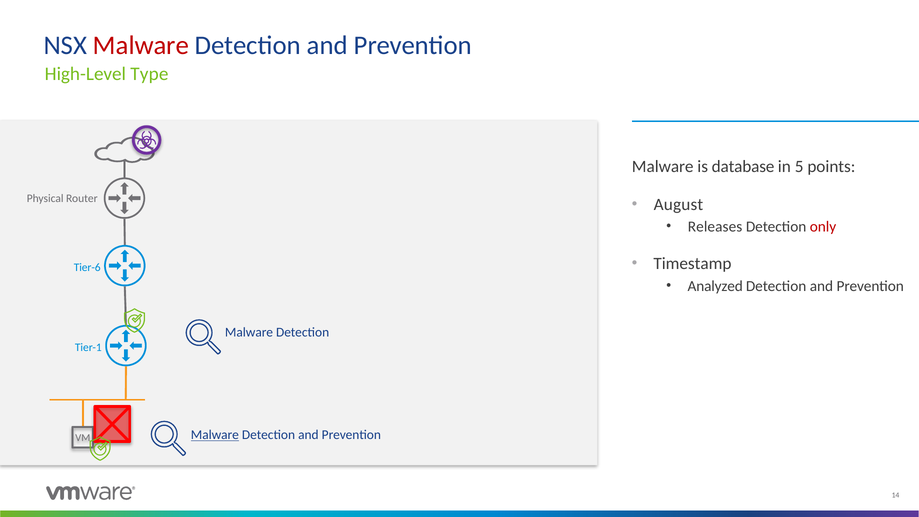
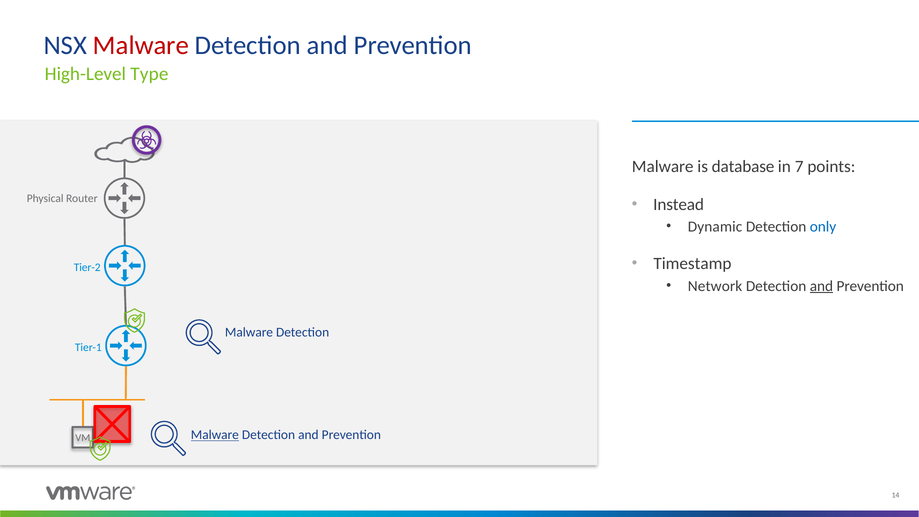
5: 5 -> 7
August: August -> Instead
Releases: Releases -> Dynamic
only colour: red -> blue
Tier-6: Tier-6 -> Tier-2
Analyzed: Analyzed -> Network
and at (821, 286) underline: none -> present
